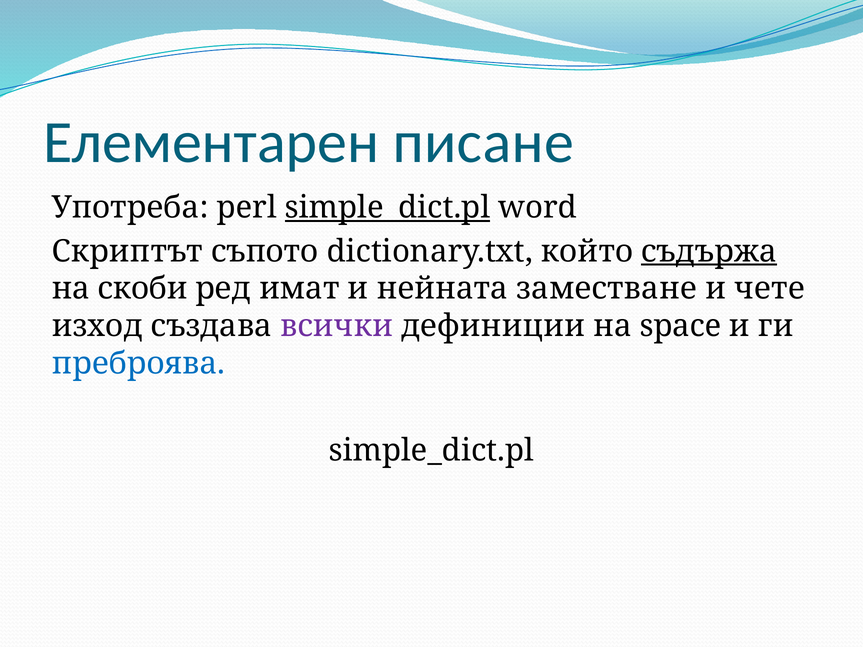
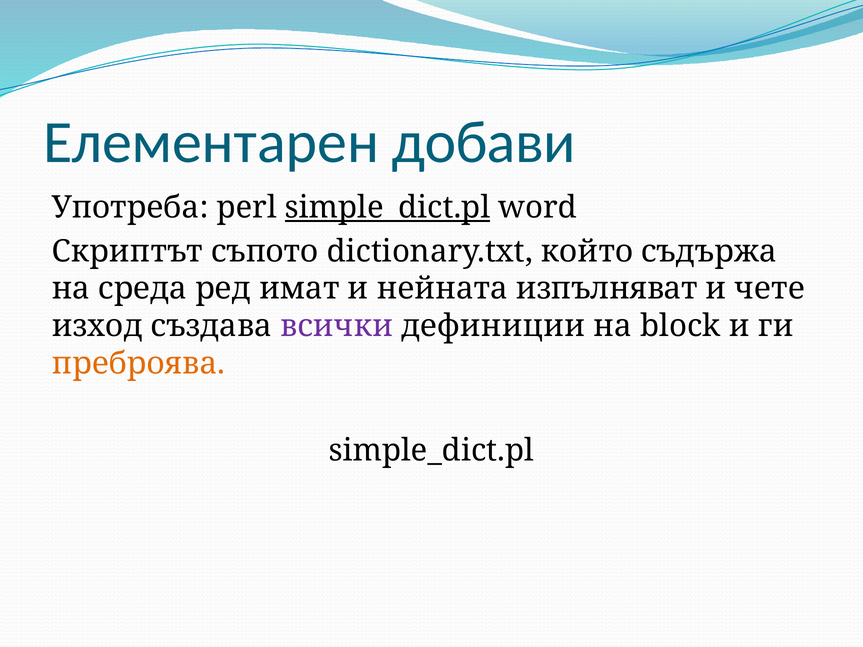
писане: писане -> добави
съдържа underline: present -> none
скоби: скоби -> среда
заместване: заместване -> изпълняват
space: space -> block
преброява colour: blue -> orange
